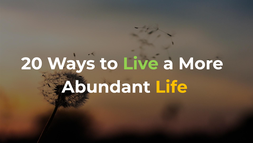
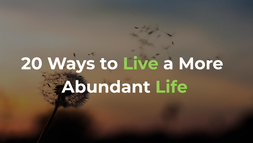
Life colour: yellow -> light green
